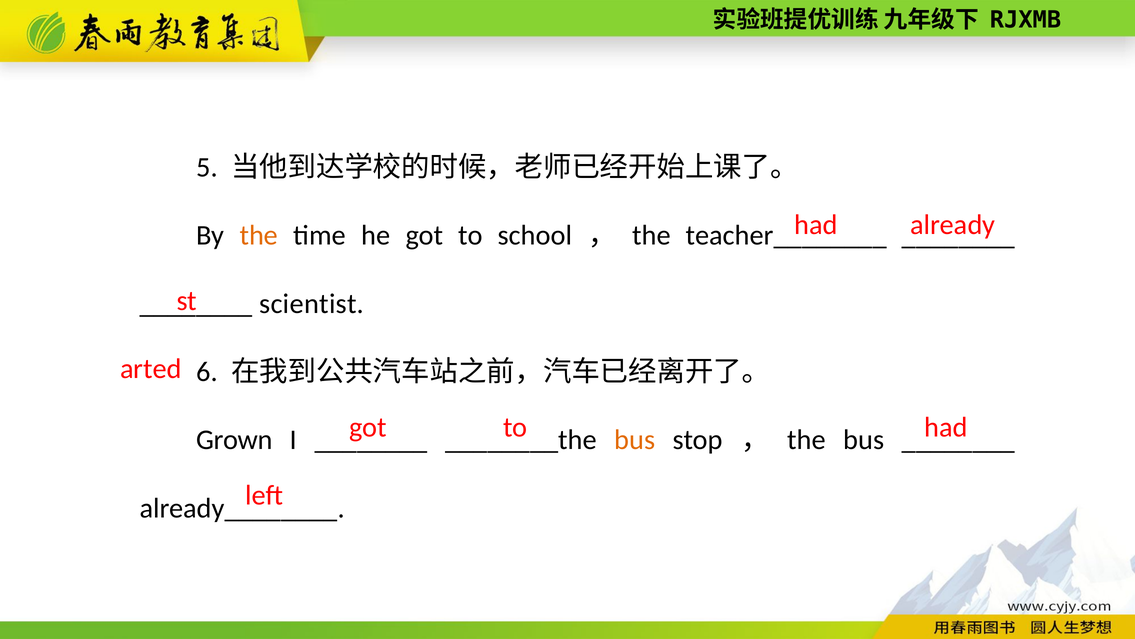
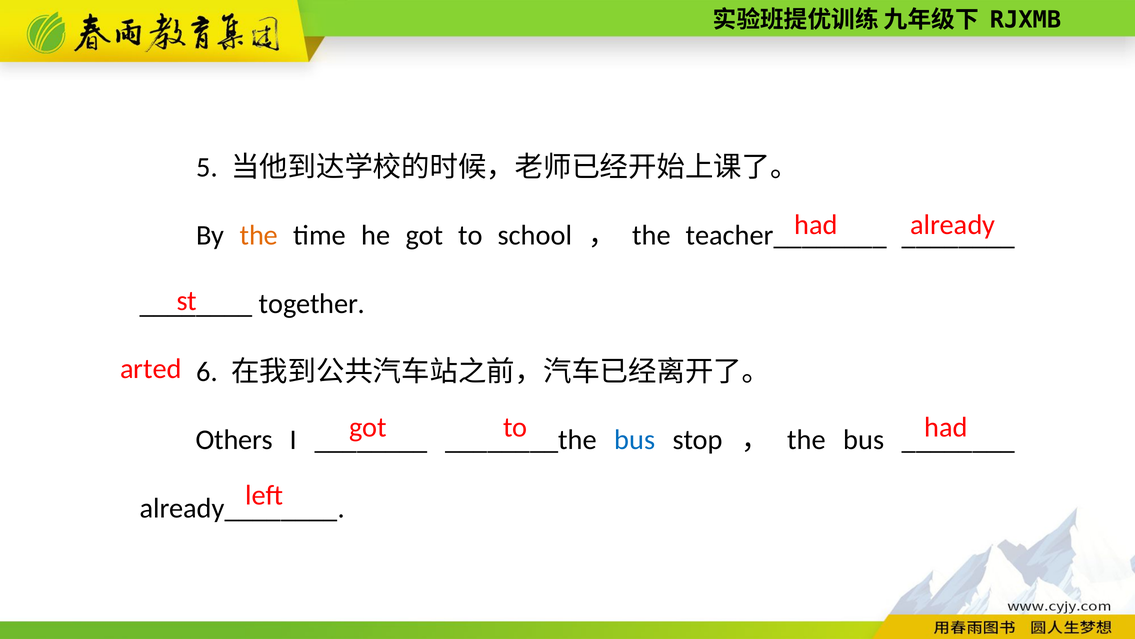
scientist: scientist -> together
Grown: Grown -> Others
bus at (635, 440) colour: orange -> blue
